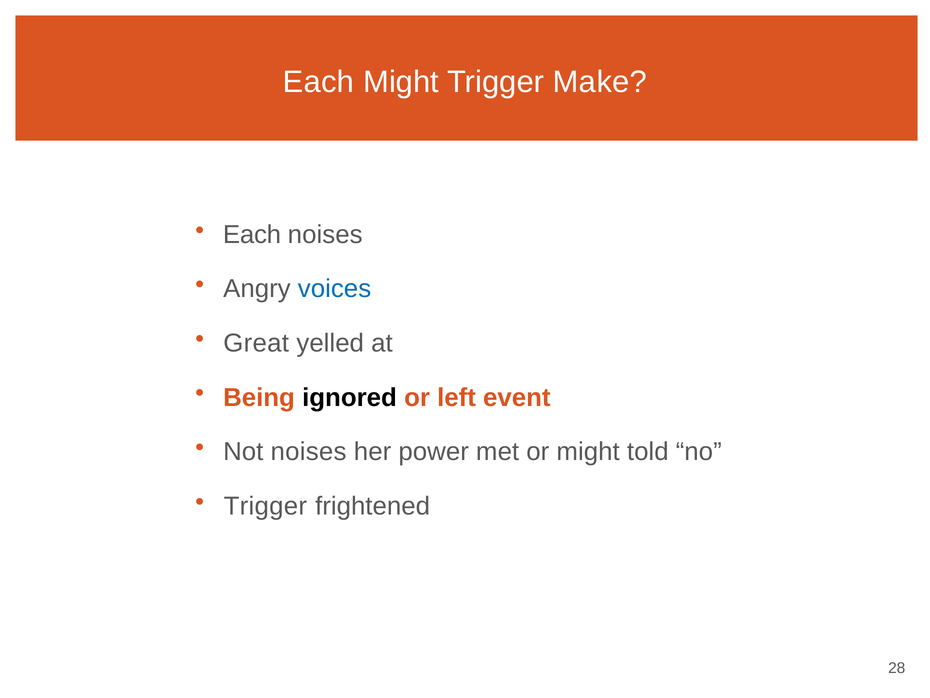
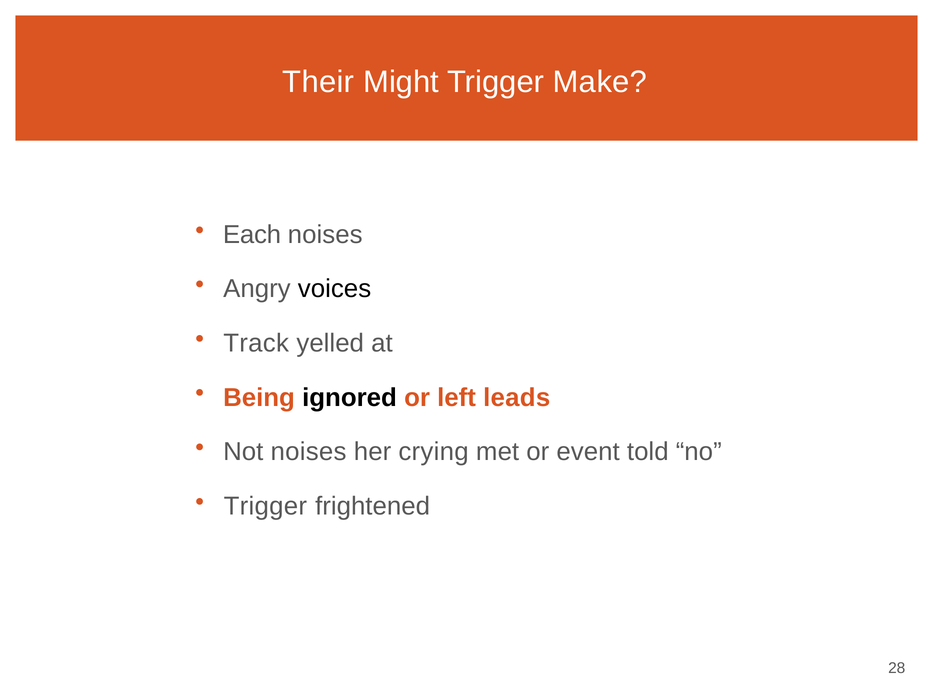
Each at (318, 82): Each -> Their
voices colour: blue -> black
Great: Great -> Track
event: event -> leads
power: power -> crying
or might: might -> event
